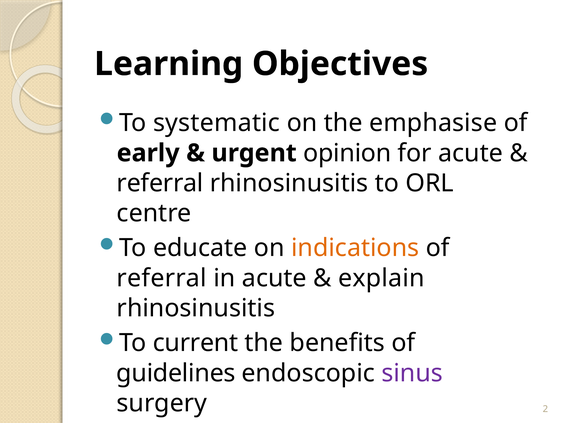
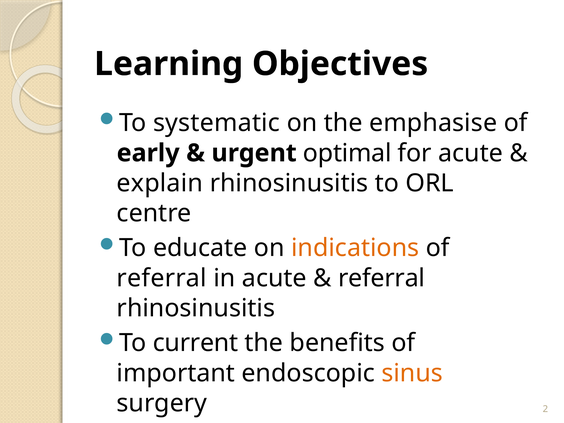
opinion: opinion -> optimal
referral at (160, 183): referral -> explain
explain at (381, 278): explain -> referral
guidelines: guidelines -> important
sinus colour: purple -> orange
